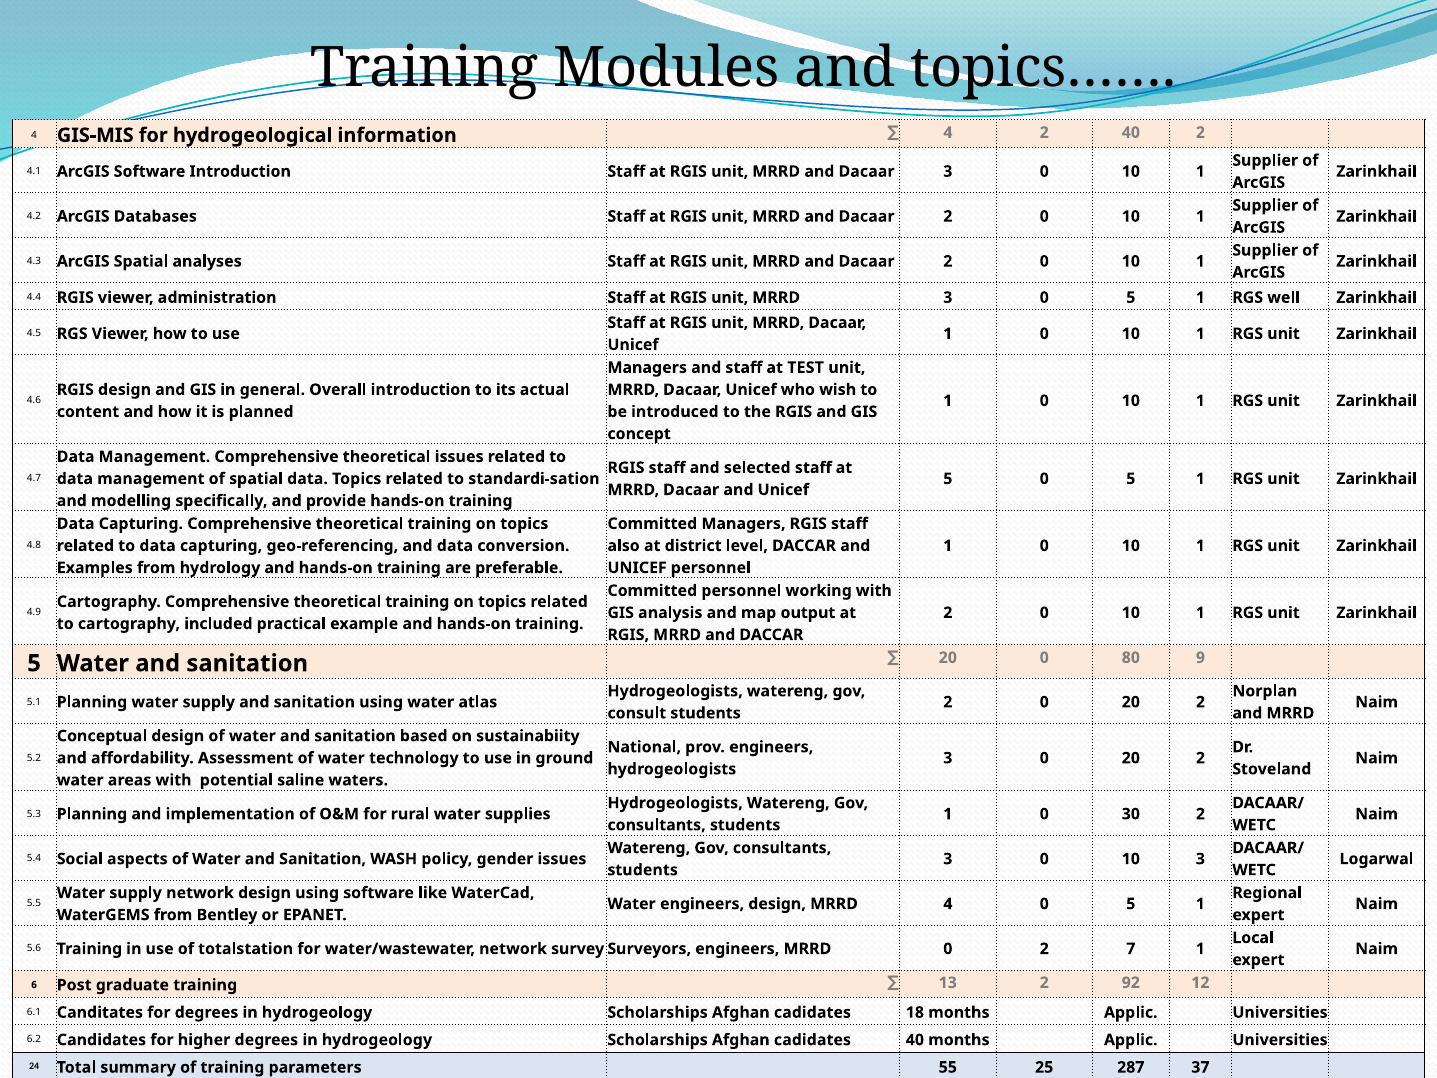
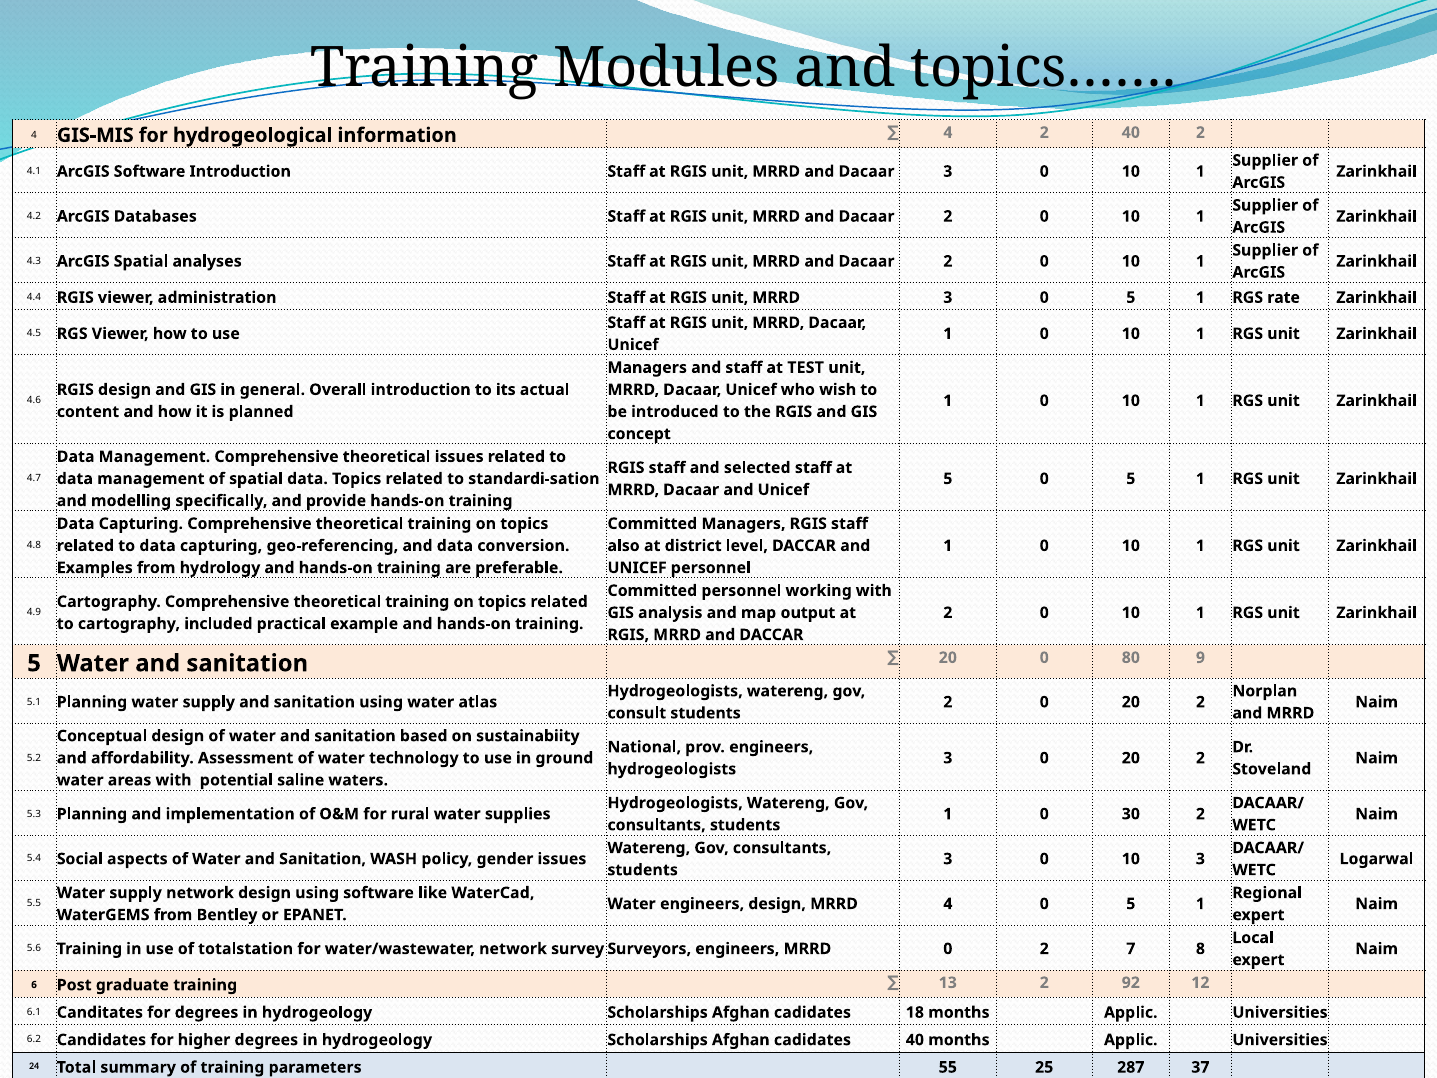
well: well -> rate
7 1: 1 -> 8
